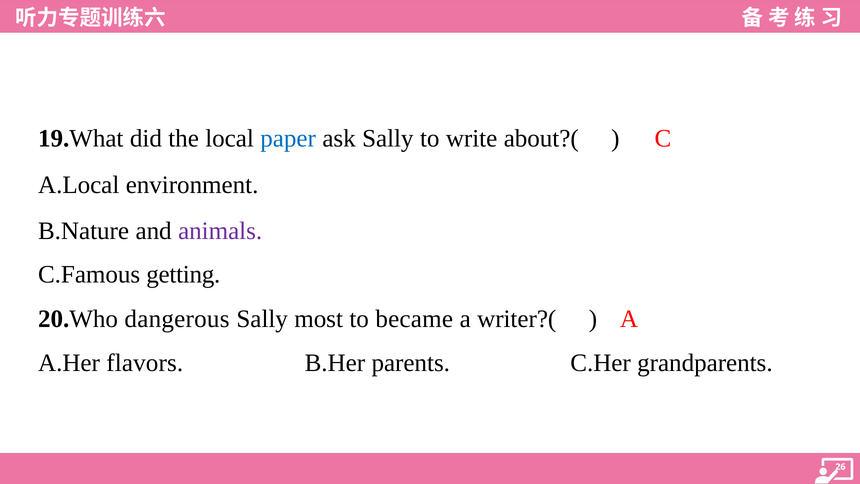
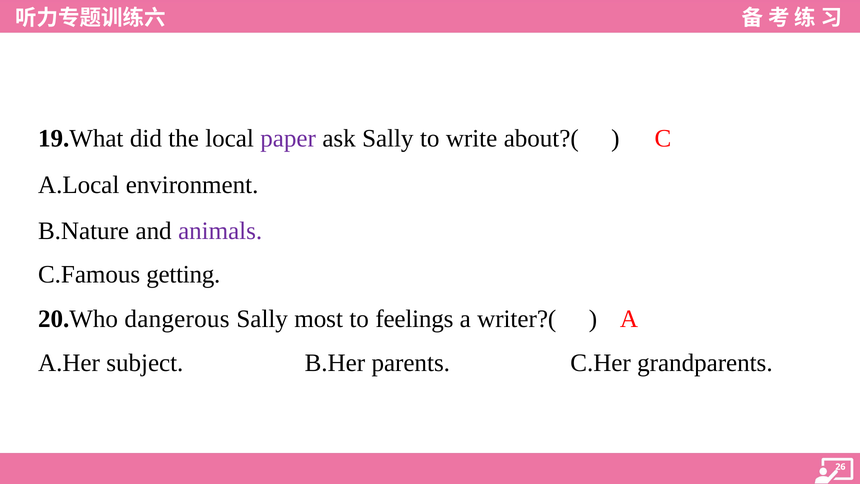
paper colour: blue -> purple
became: became -> feelings
flavors: flavors -> subject
